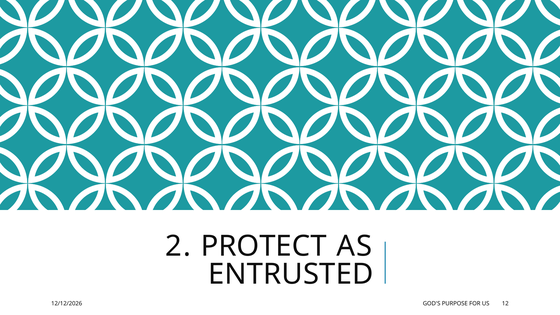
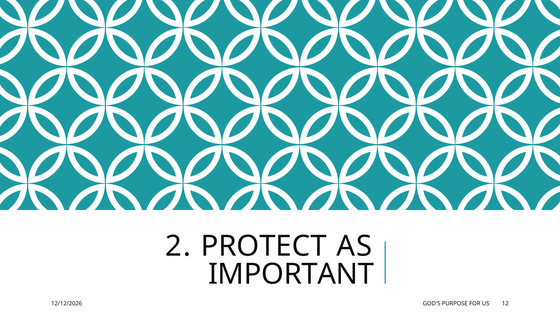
ENTRUSTED: ENTRUSTED -> IMPORTANT
